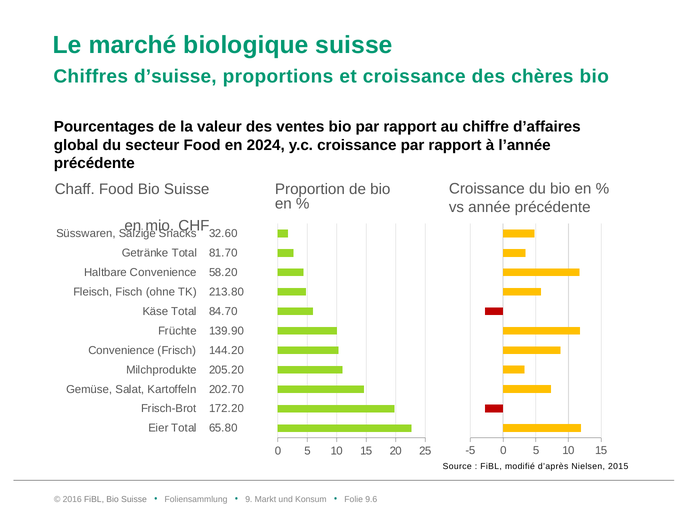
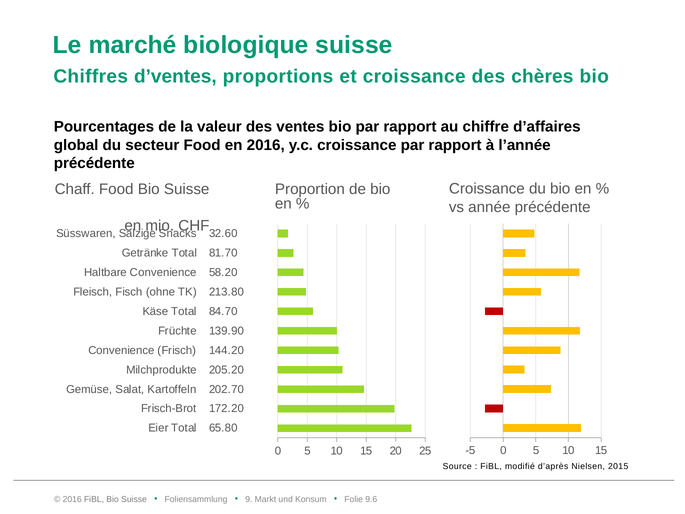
d’suisse: d’suisse -> d’ventes
en 2024: 2024 -> 2016
